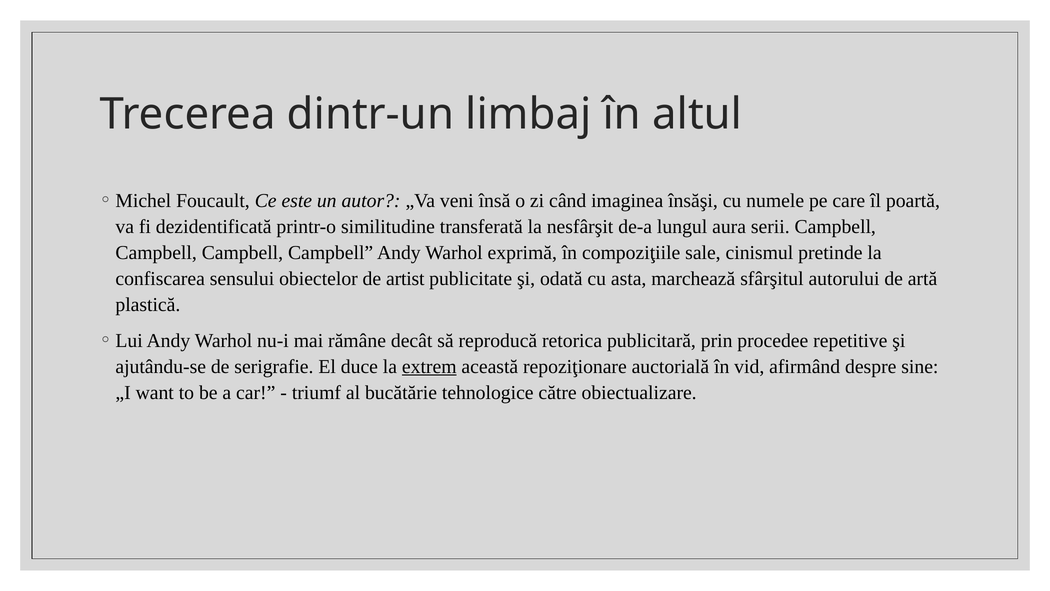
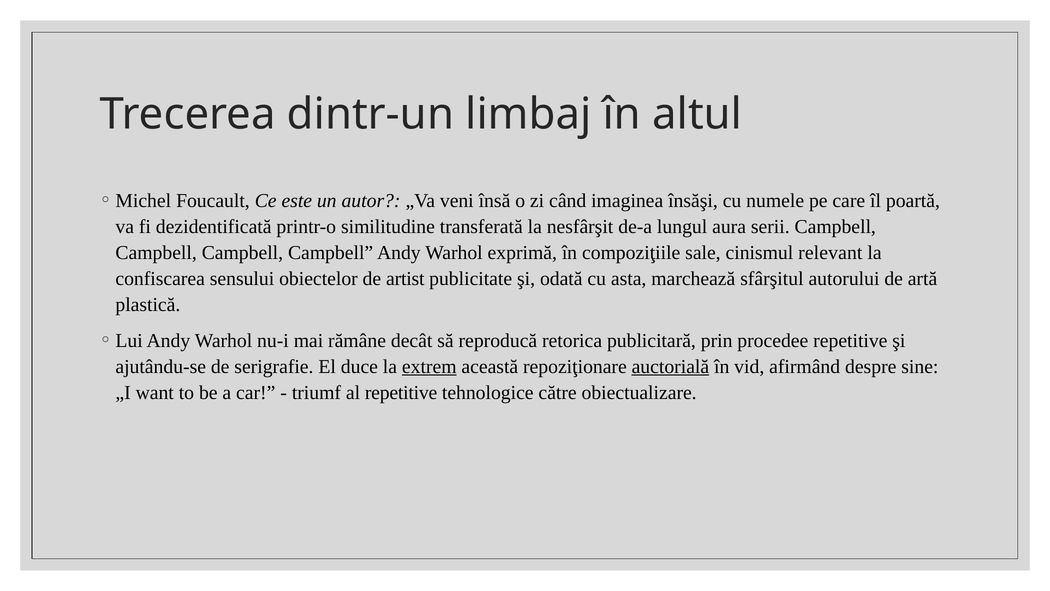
pretinde: pretinde -> relevant
auctorială underline: none -> present
al bucătărie: bucătărie -> repetitive
